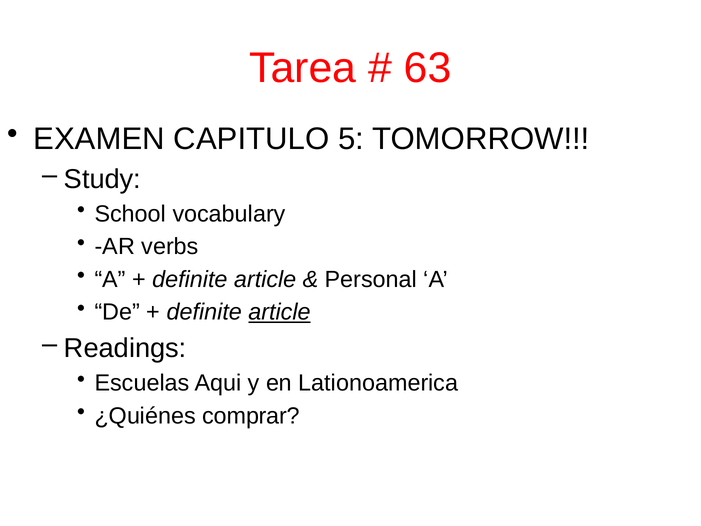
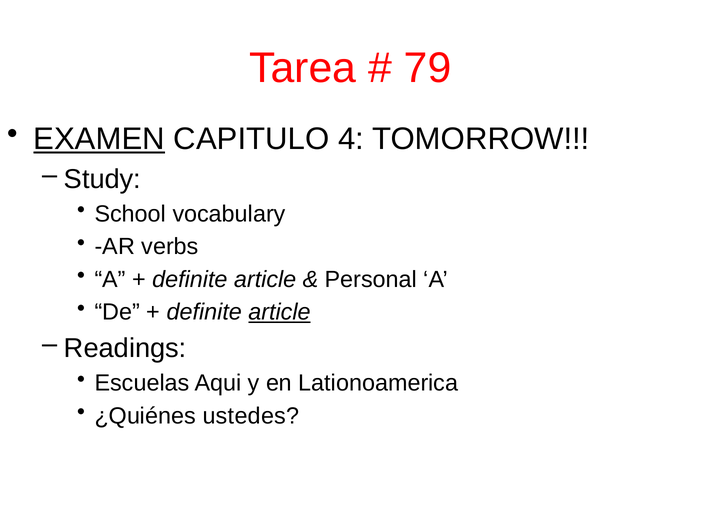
63: 63 -> 79
EXAMEN underline: none -> present
5: 5 -> 4
comprar: comprar -> ustedes
